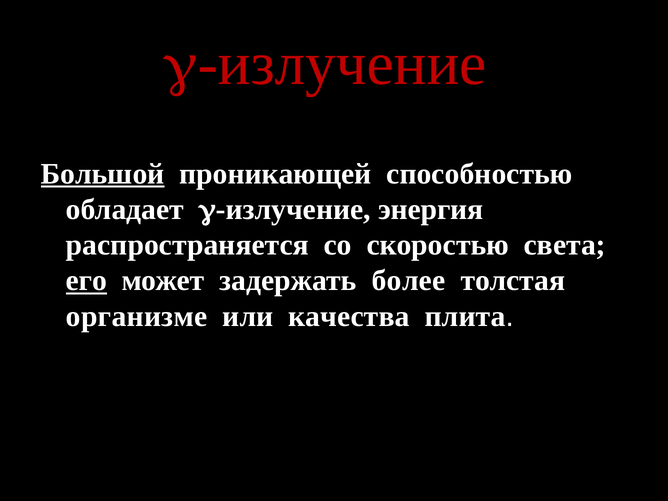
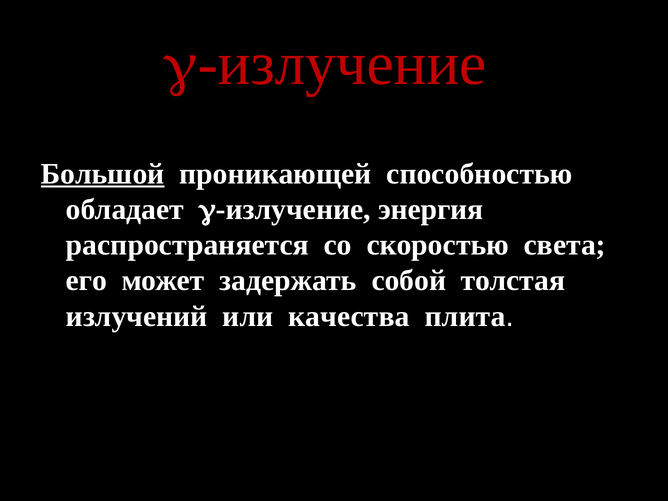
его underline: present -> none
более: более -> собой
организме: организме -> излучений
